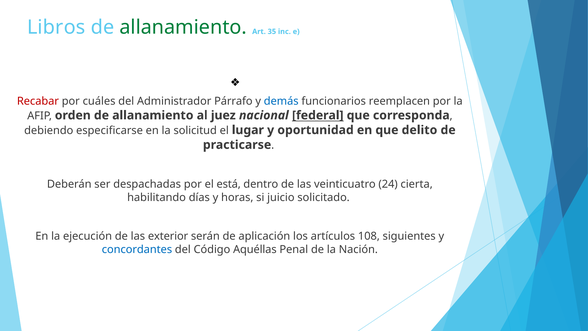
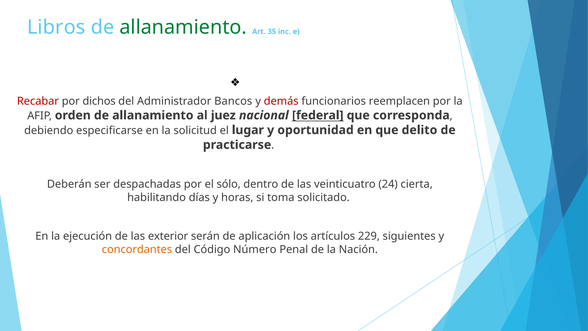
cuáles: cuáles -> dichos
Párrafo: Párrafo -> Bancos
demás colour: blue -> red
está: está -> sólo
juicio: juicio -> toma
108: 108 -> 229
concordantes colour: blue -> orange
Aquéllas: Aquéllas -> Número
